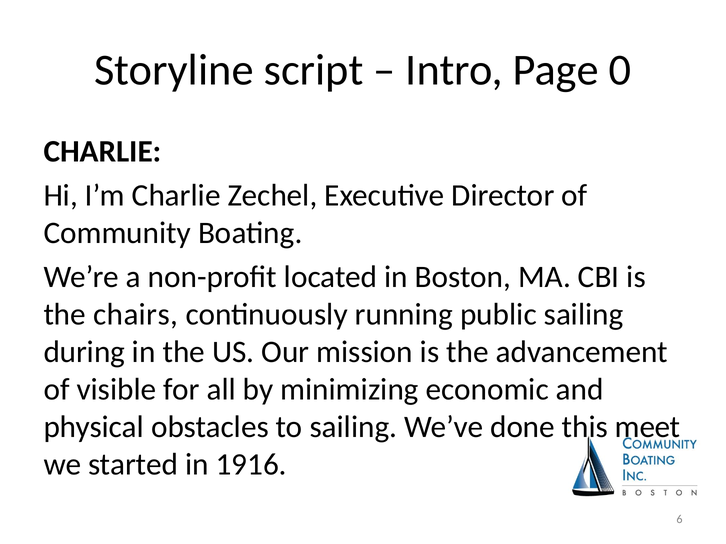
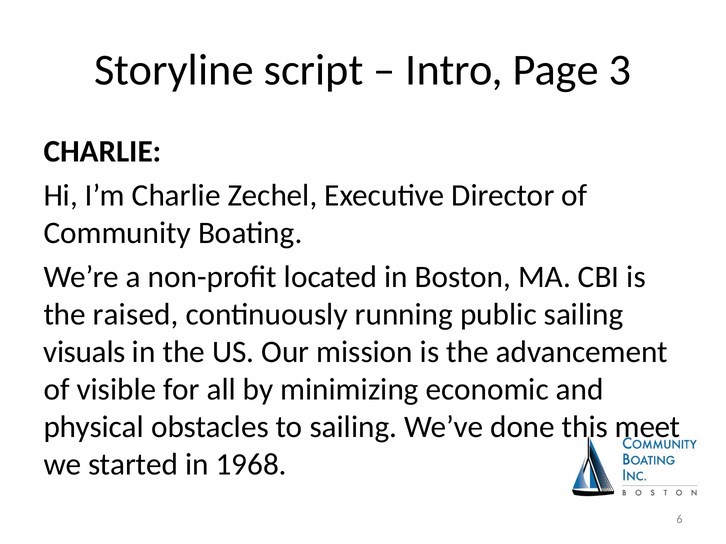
0: 0 -> 3
chairs: chairs -> raised
during: during -> visuals
1916: 1916 -> 1968
